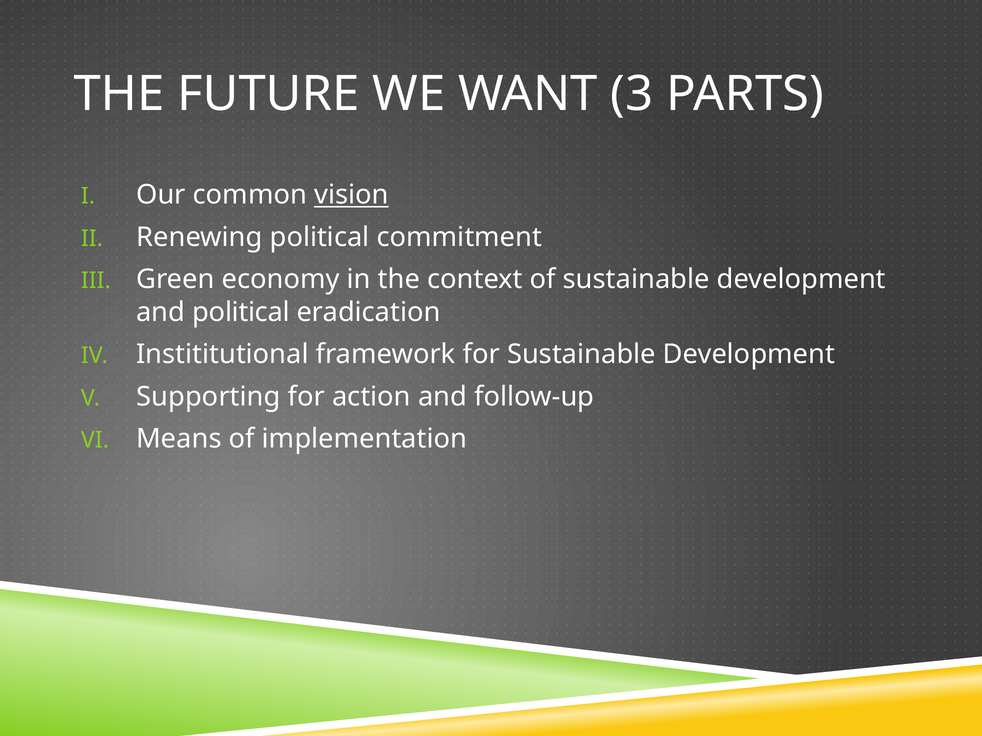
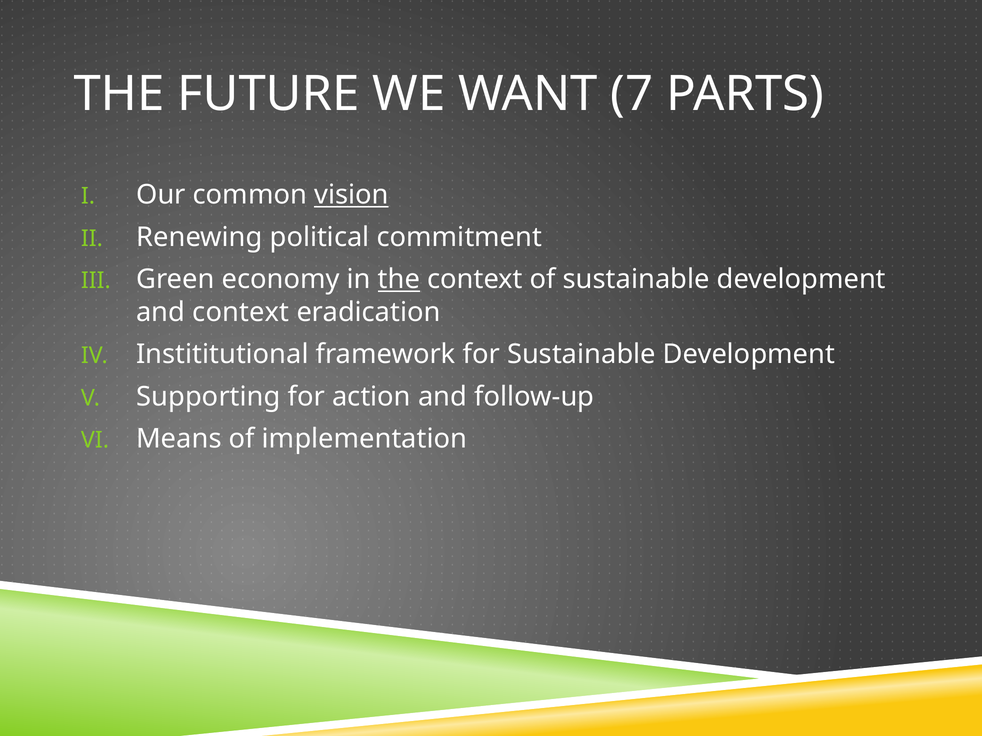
3: 3 -> 7
the at (399, 280) underline: none -> present
and political: political -> context
